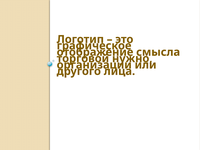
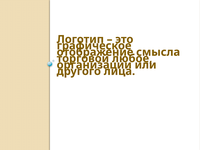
нужно: нужно -> любое
